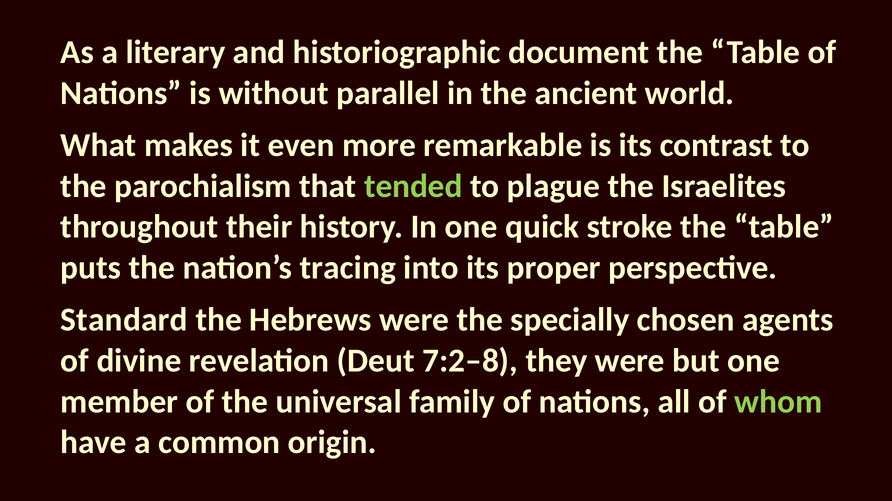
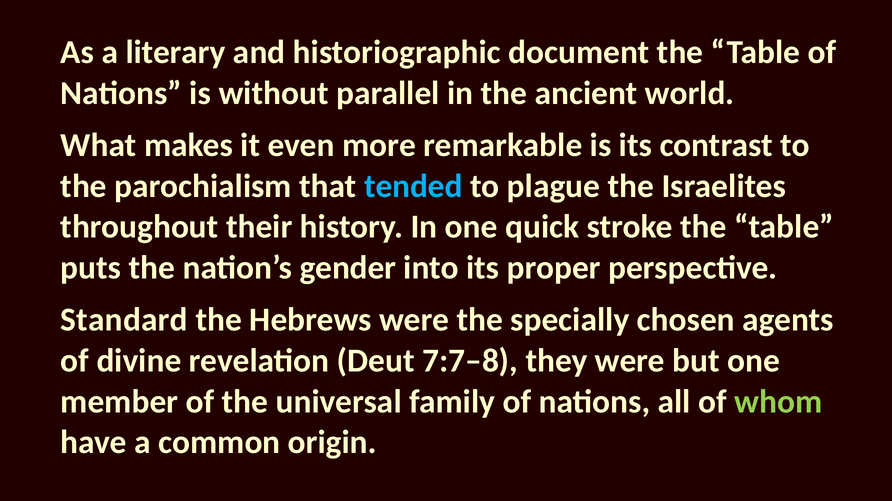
tended colour: light green -> light blue
tracing: tracing -> gender
7:2–8: 7:2–8 -> 7:7–8
